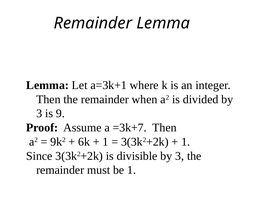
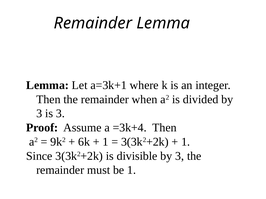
is 9: 9 -> 3
=3k+7: =3k+7 -> =3k+4
